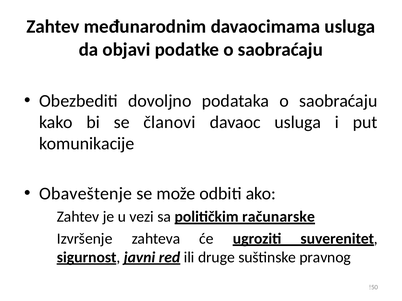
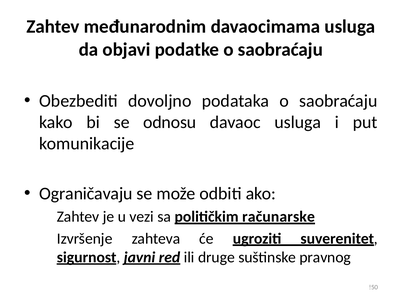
članovi: članovi -> odnosu
Obaveštenje: Obaveštenje -> Ograničavaju
